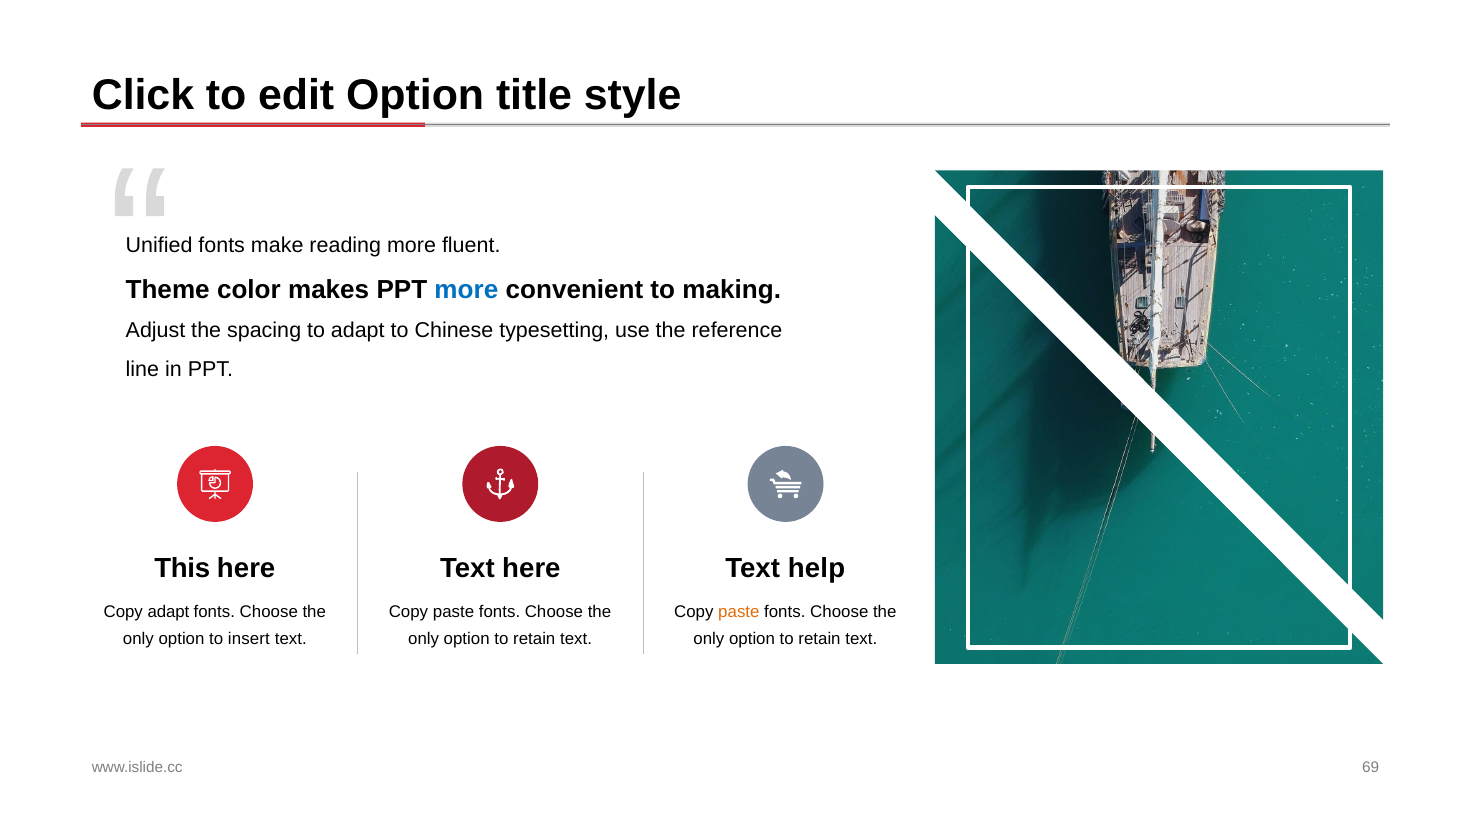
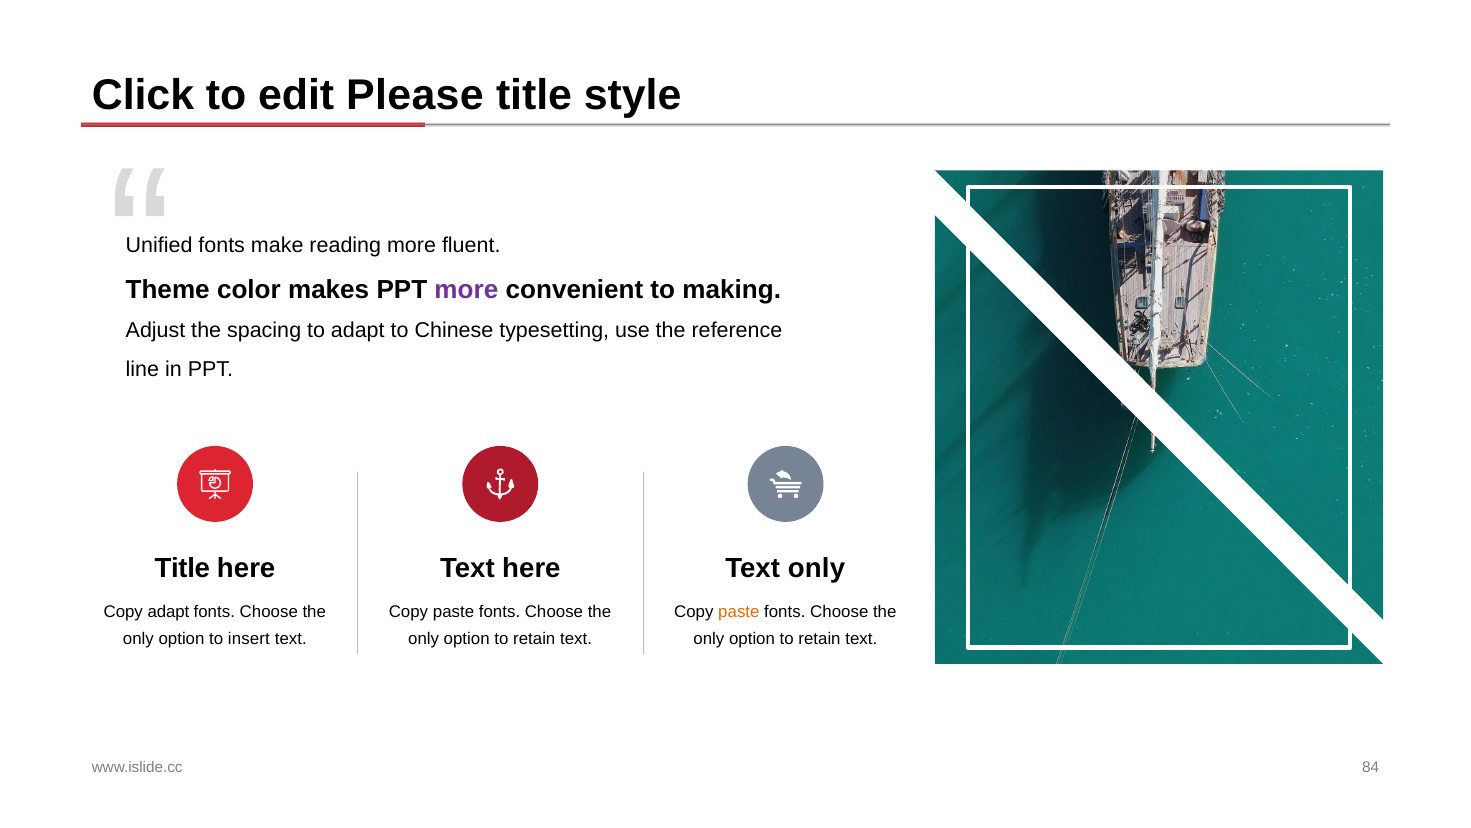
edit Option: Option -> Please
more at (466, 289) colour: blue -> purple
This at (182, 568): This -> Title
Text help: help -> only
69: 69 -> 84
